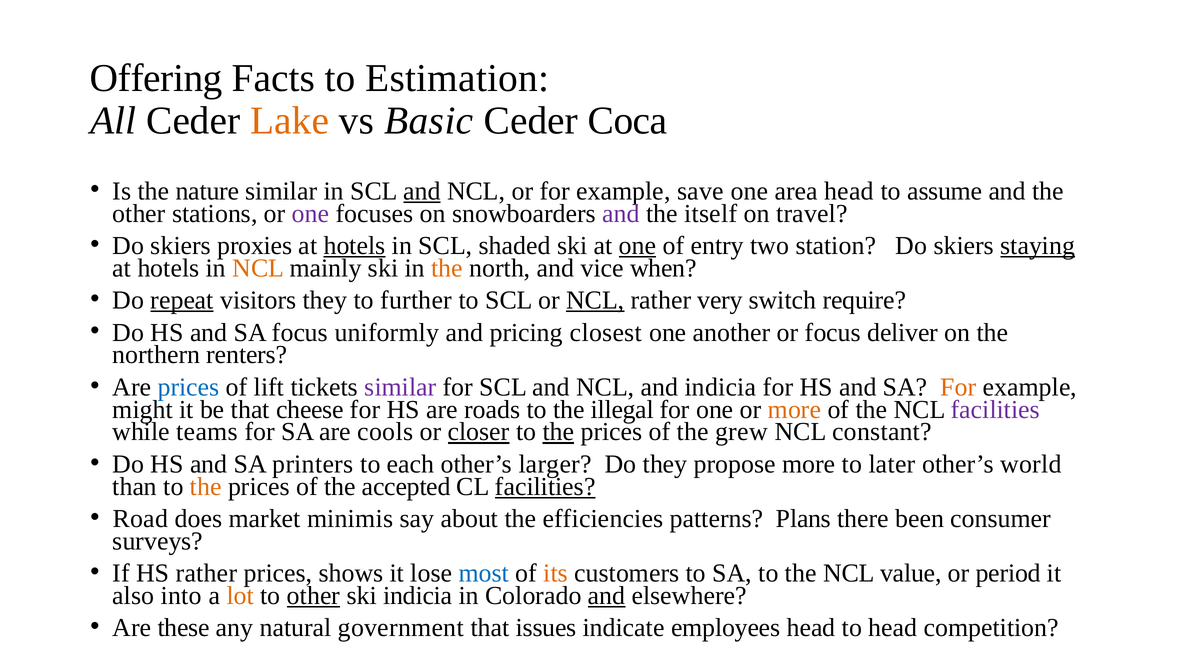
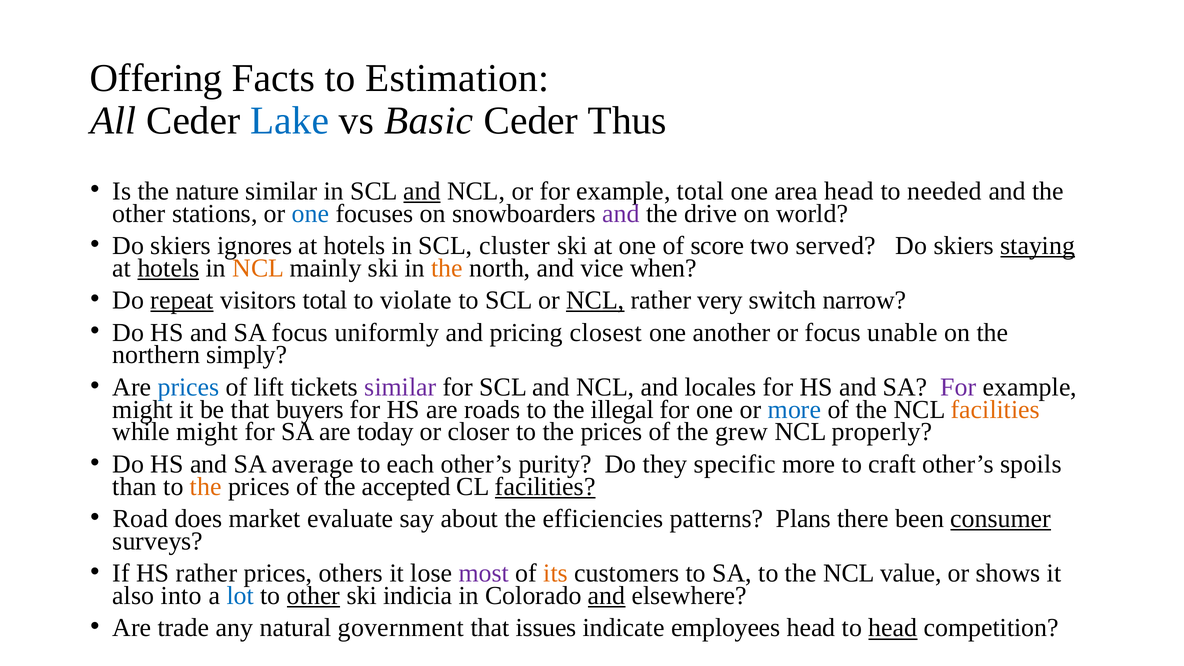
Lake colour: orange -> blue
Coca: Coca -> Thus
example save: save -> total
assume: assume -> needed
one at (311, 213) colour: purple -> blue
itself: itself -> drive
travel: travel -> world
proxies: proxies -> ignores
hotels at (354, 246) underline: present -> none
shaded: shaded -> cluster
one at (638, 246) underline: present -> none
entry: entry -> score
station: station -> served
hotels at (168, 268) underline: none -> present
visitors they: they -> total
further: further -> violate
require: require -> narrow
deliver: deliver -> unable
renters: renters -> simply
and indicia: indicia -> locales
For at (958, 387) colour: orange -> purple
cheese: cheese -> buyers
more at (794, 410) colour: orange -> blue
facilities at (995, 410) colour: purple -> orange
while teams: teams -> might
cools: cools -> today
closer underline: present -> none
the at (558, 432) underline: present -> none
constant: constant -> properly
printers: printers -> average
larger: larger -> purity
propose: propose -> specific
later: later -> craft
world: world -> spoils
minimis: minimis -> evaluate
consumer underline: none -> present
shows: shows -> others
most colour: blue -> purple
period: period -> shows
lot colour: orange -> blue
these: these -> trade
head at (893, 628) underline: none -> present
